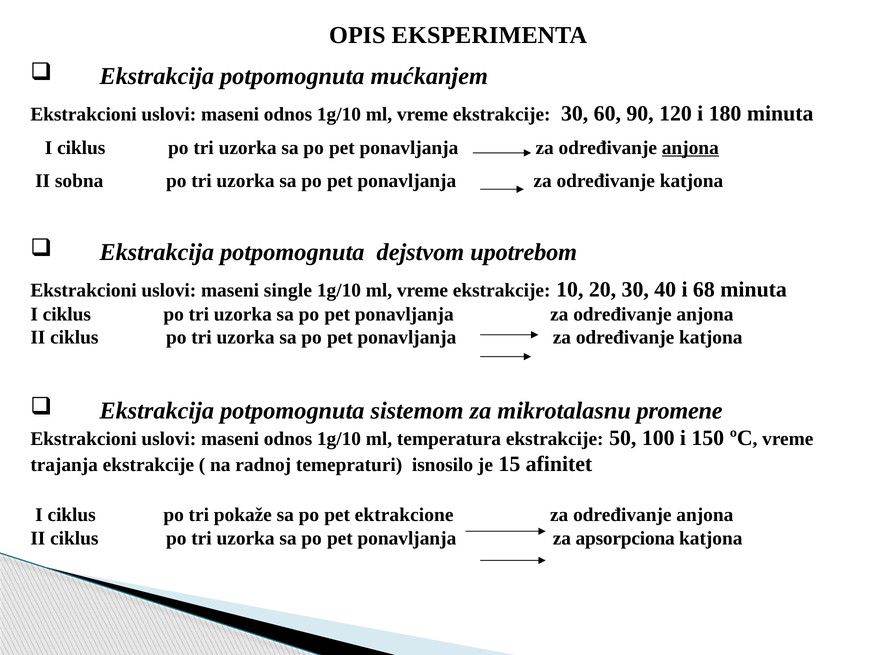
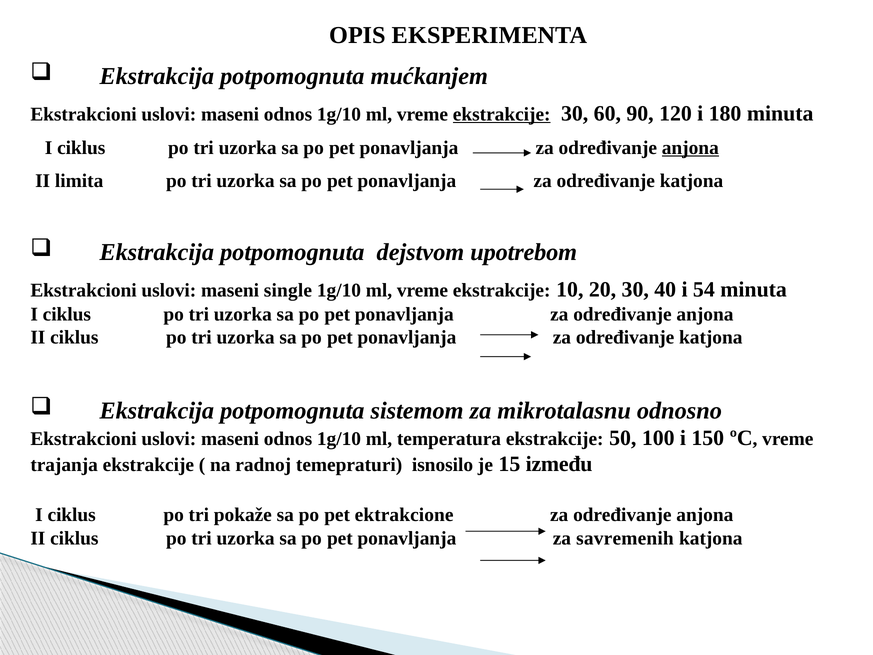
ekstrakcije at (502, 114) underline: none -> present
sobna: sobna -> limita
68: 68 -> 54
promene: promene -> odnosno
afinitet: afinitet -> između
apsorpciona: apsorpciona -> savremenih
